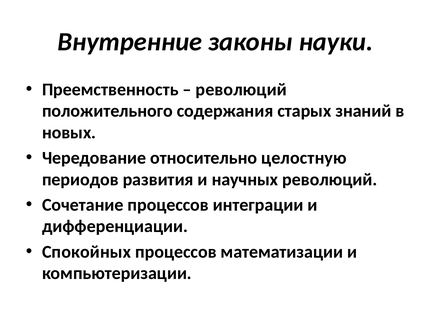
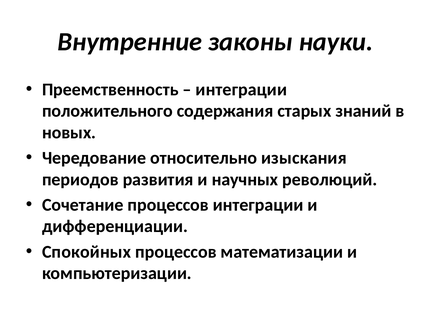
революций at (241, 90): революций -> интеграции
целостную: целостную -> изыскания
